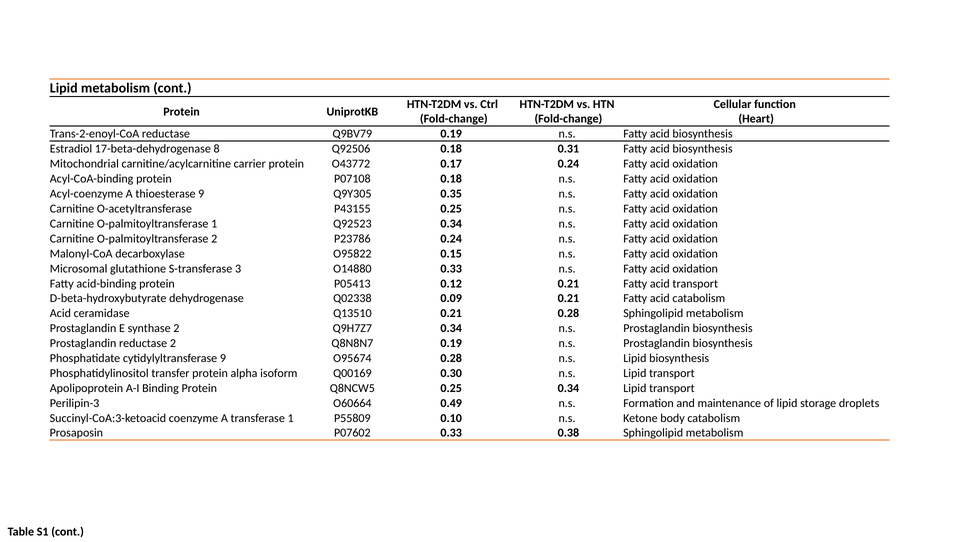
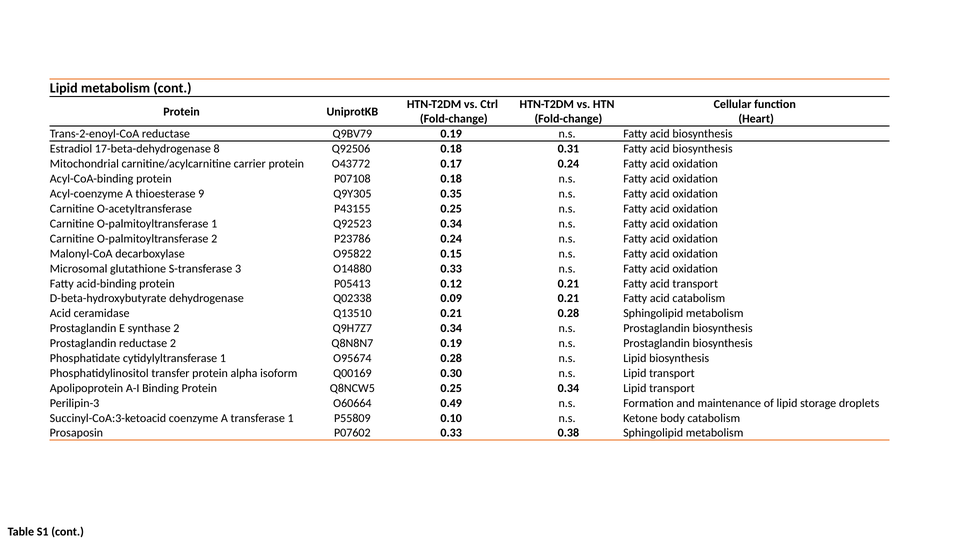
cytidylyltransferase 9: 9 -> 1
